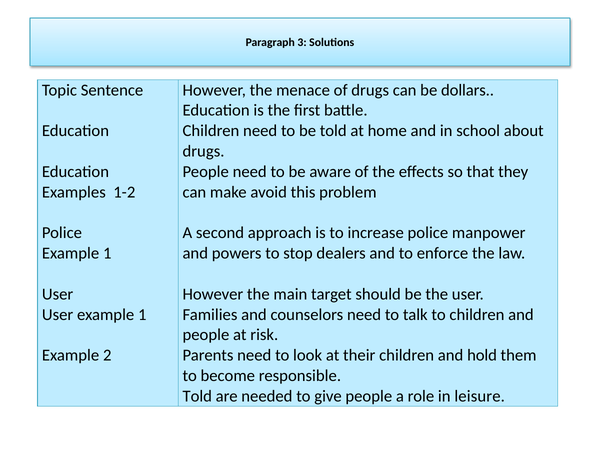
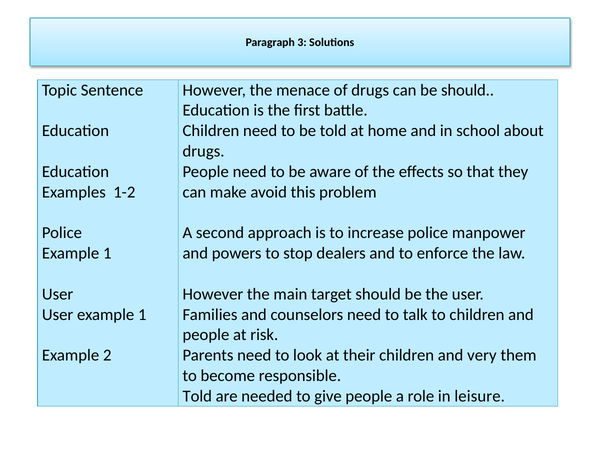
be dollars: dollars -> should
hold: hold -> very
